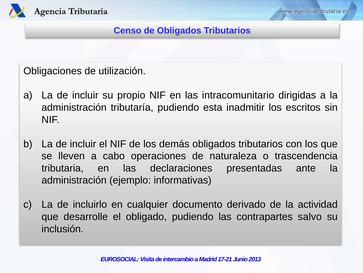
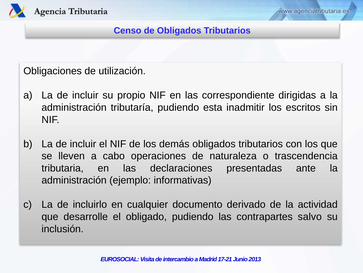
intracomunitario: intracomunitario -> correspondiente
